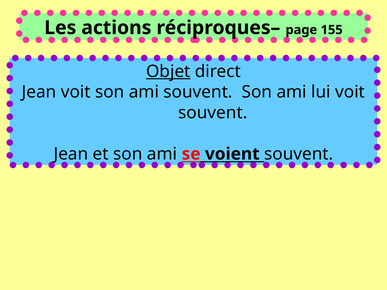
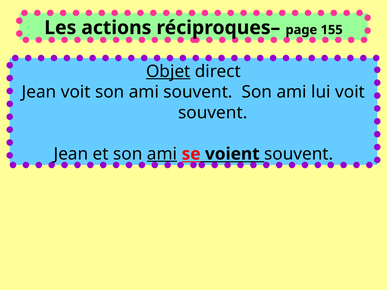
ami at (162, 154) underline: none -> present
